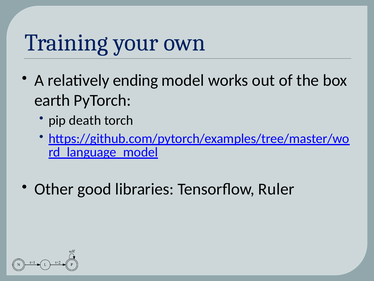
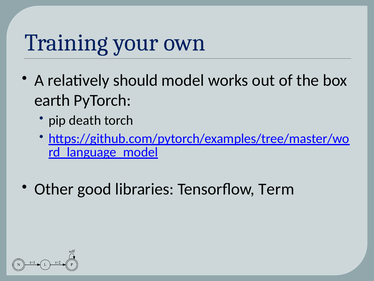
ending: ending -> should
Ruler: Ruler -> Term
